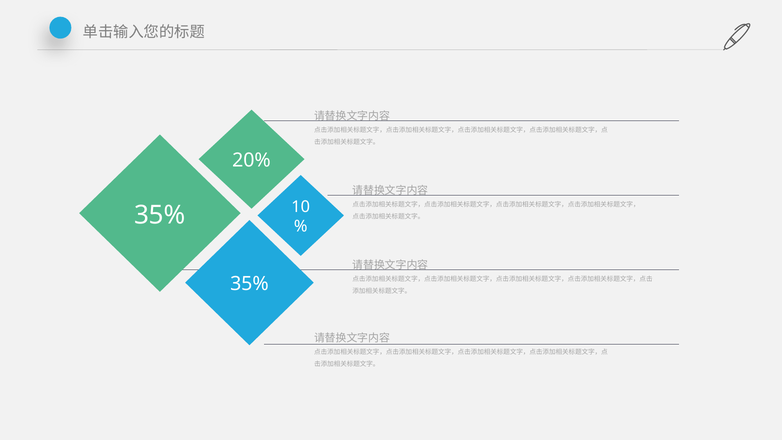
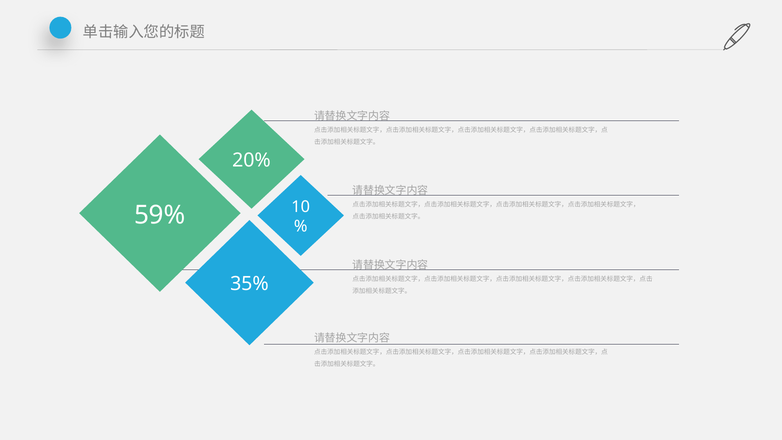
35% at (160, 215): 35% -> 59%
